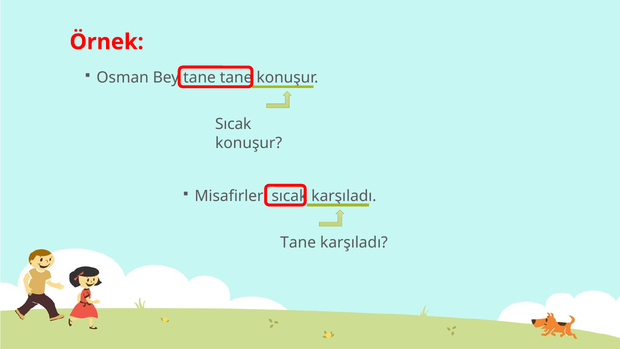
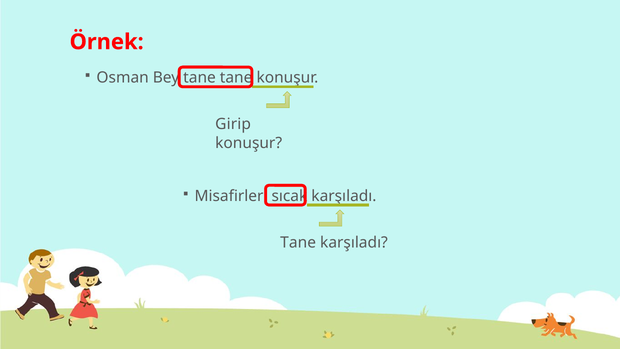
Sıcak at (233, 124): Sıcak -> Girip
